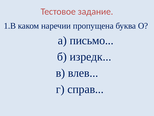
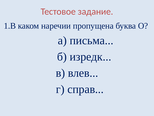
письмо: письмо -> письма
